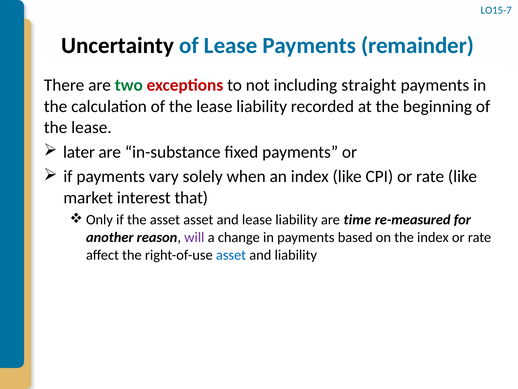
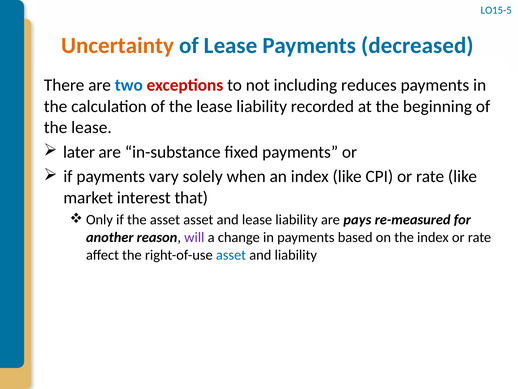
LO15-7: LO15-7 -> LO15-5
Uncertainty colour: black -> orange
remainder: remainder -> decreased
two colour: green -> blue
straight: straight -> reduces
time: time -> pays
